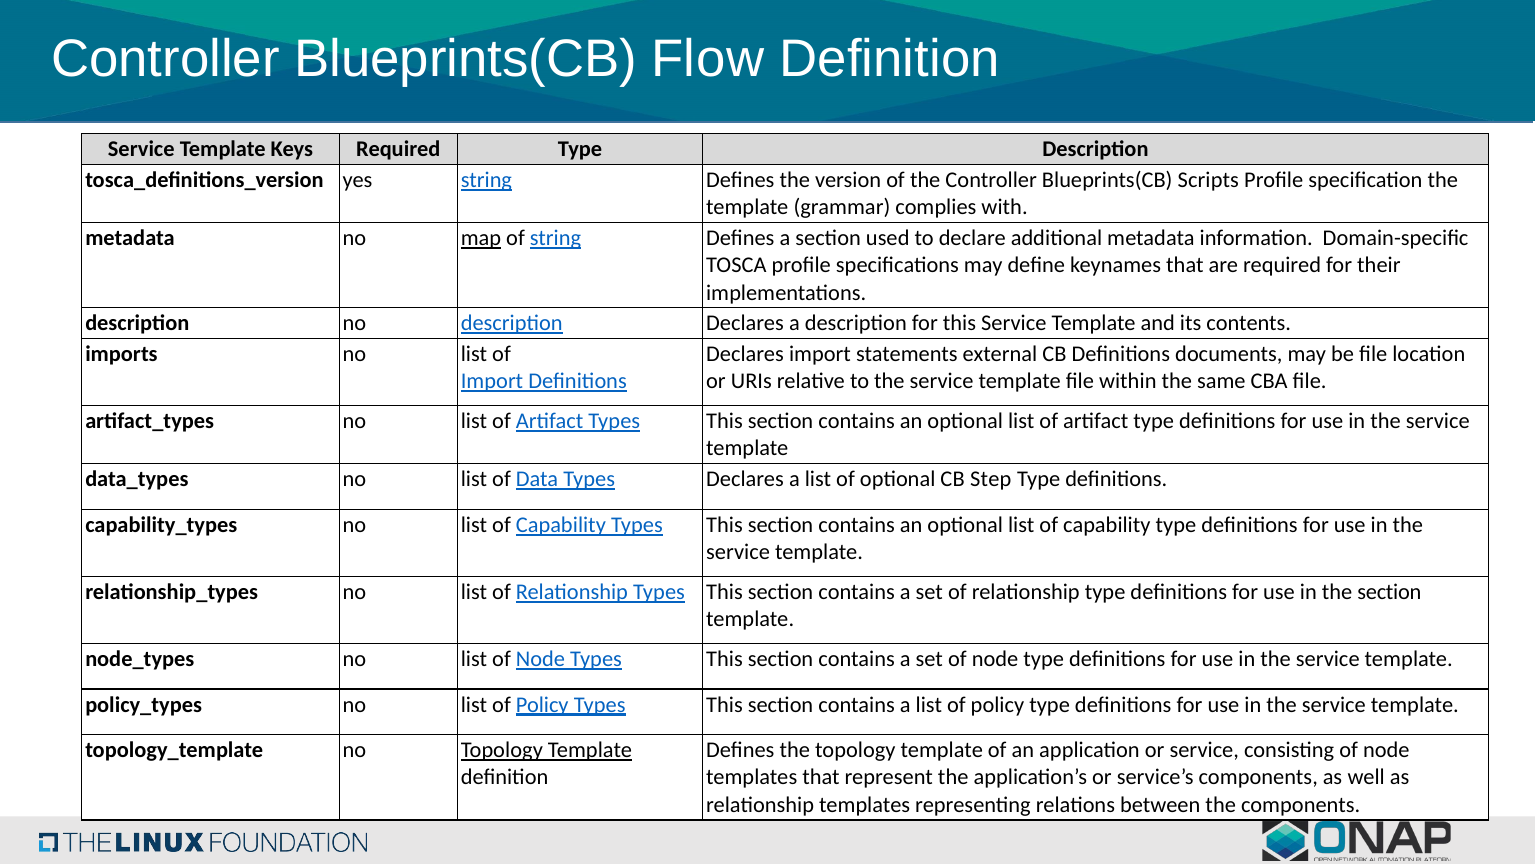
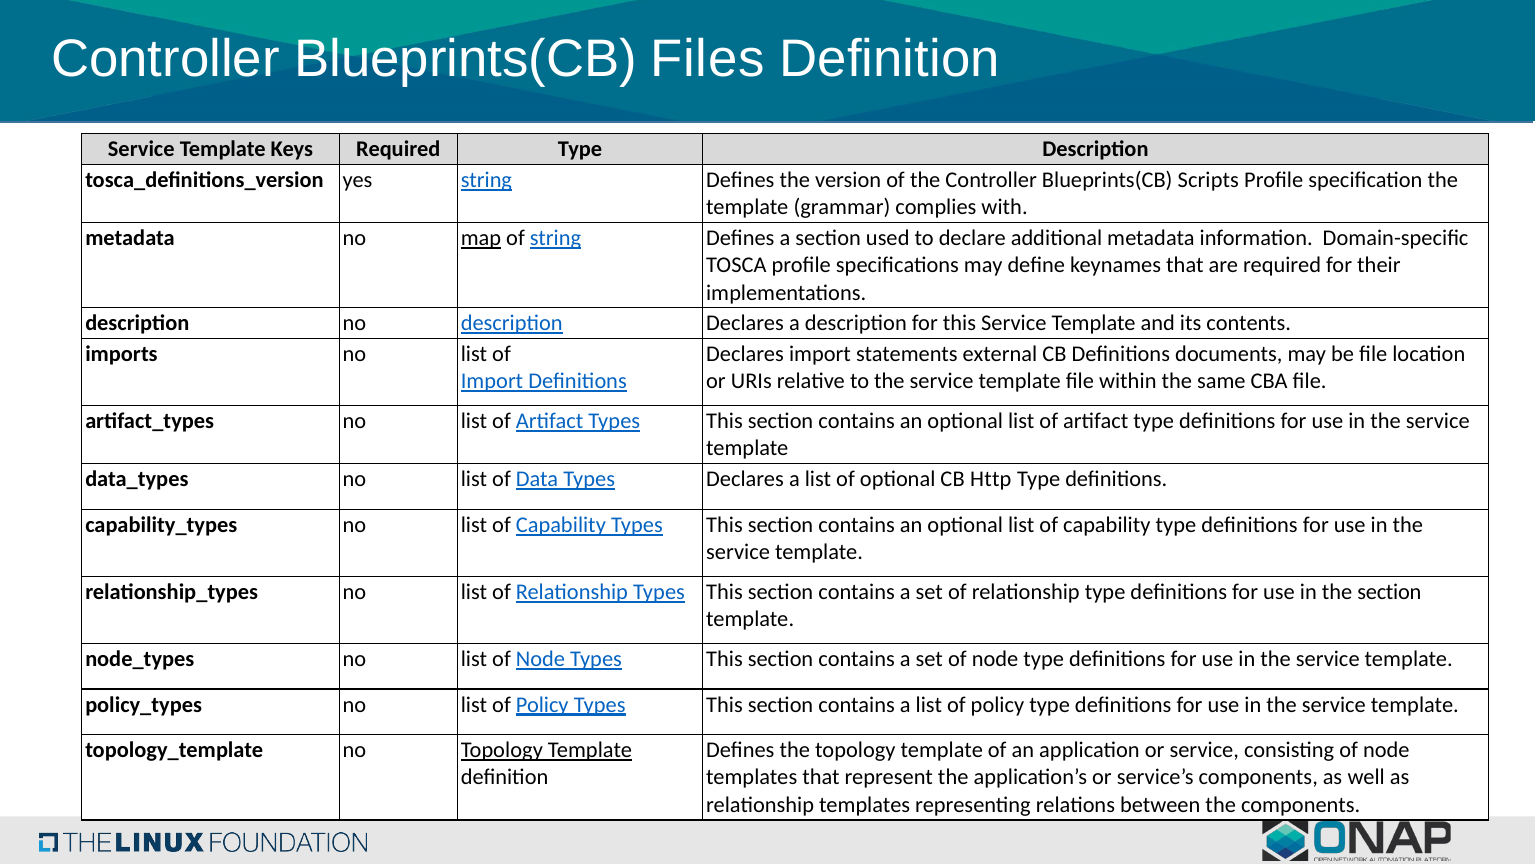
Flow: Flow -> Files
Step: Step -> Http
